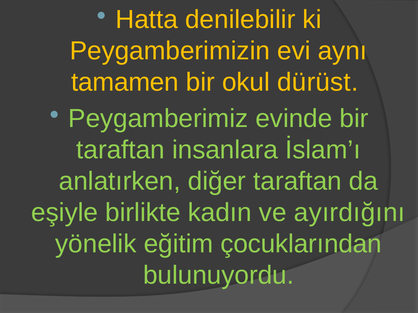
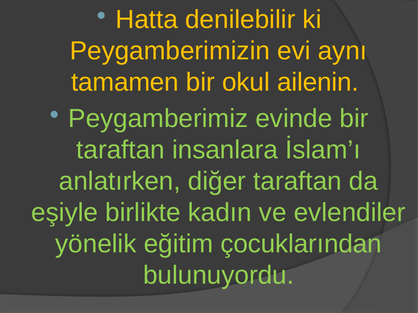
dürüst: dürüst -> ailenin
ayırdığını: ayırdığını -> evlendiler
